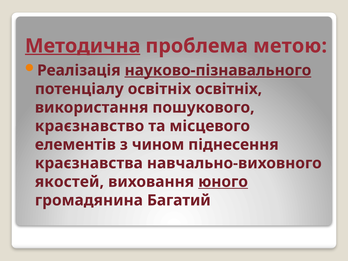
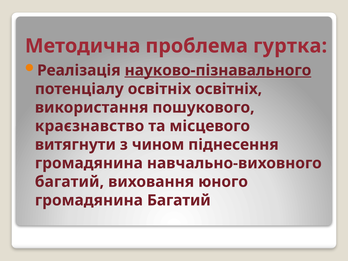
Методична underline: present -> none
метою: метою -> гуртка
елементів: елементів -> витягнути
краєзнавства at (89, 163): краєзнавства -> громадянина
якостей at (69, 182): якостей -> багатий
юного underline: present -> none
